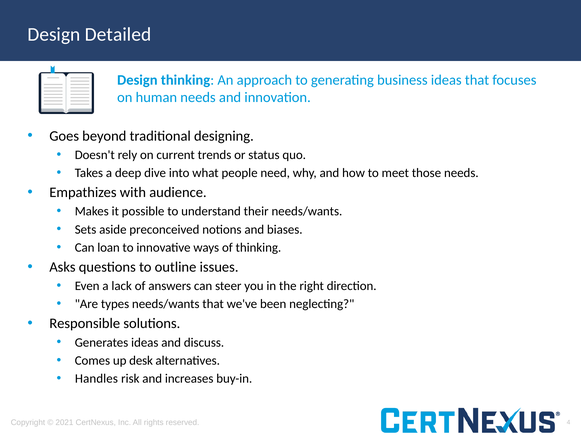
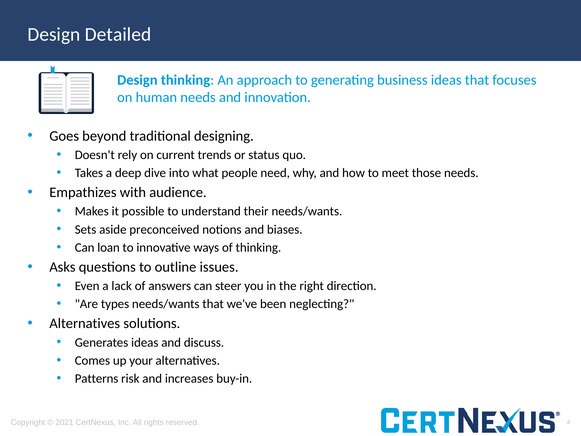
Responsible at (85, 323): Responsible -> Alternatives
desk: desk -> your
Handles: Handles -> Patterns
